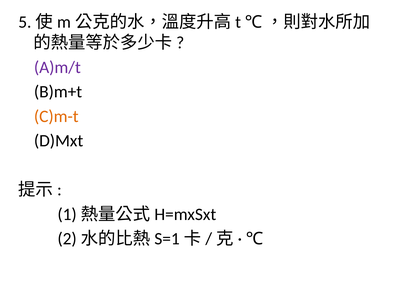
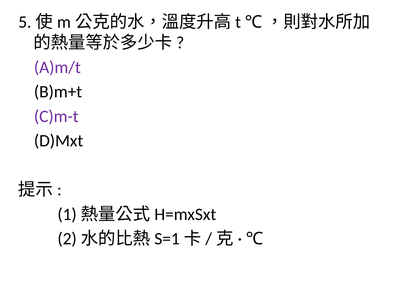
C)m-t colour: orange -> purple
